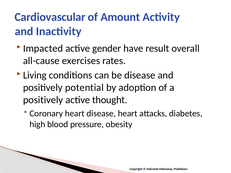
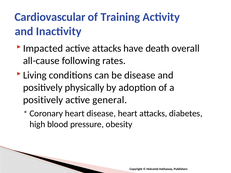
Amount: Amount -> Training
active gender: gender -> attacks
result: result -> death
exercises: exercises -> following
potential: potential -> physically
thought: thought -> general
